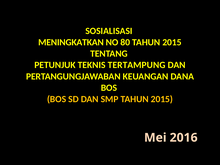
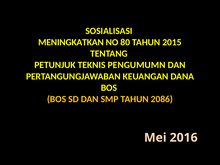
TERTAMPUNG: TERTAMPUNG -> PENGUMUMN
SMP TAHUN 2015: 2015 -> 2086
